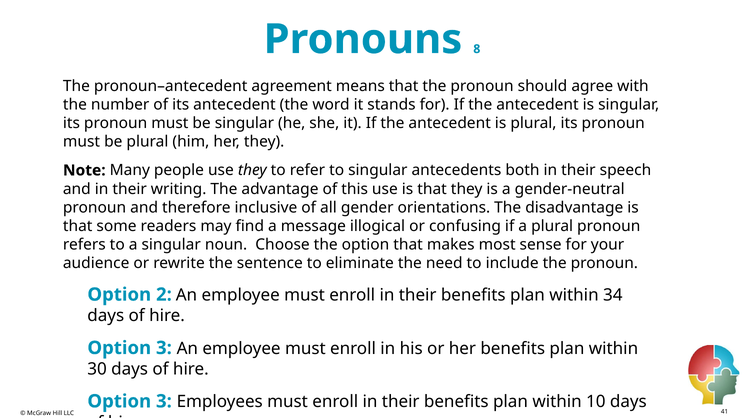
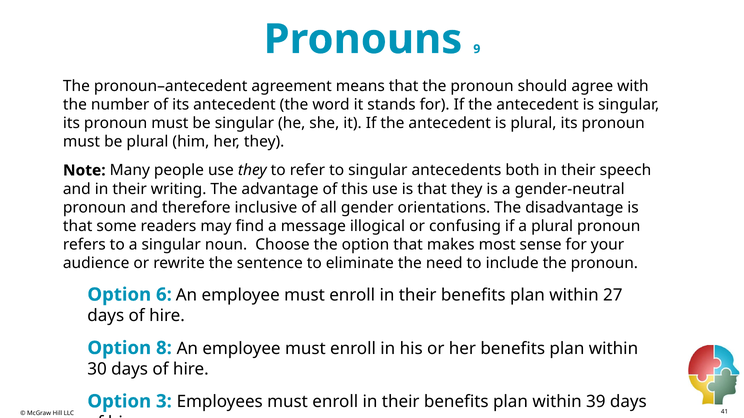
8: 8 -> 9
2: 2 -> 6
34: 34 -> 27
3 at (164, 348): 3 -> 8
10: 10 -> 39
